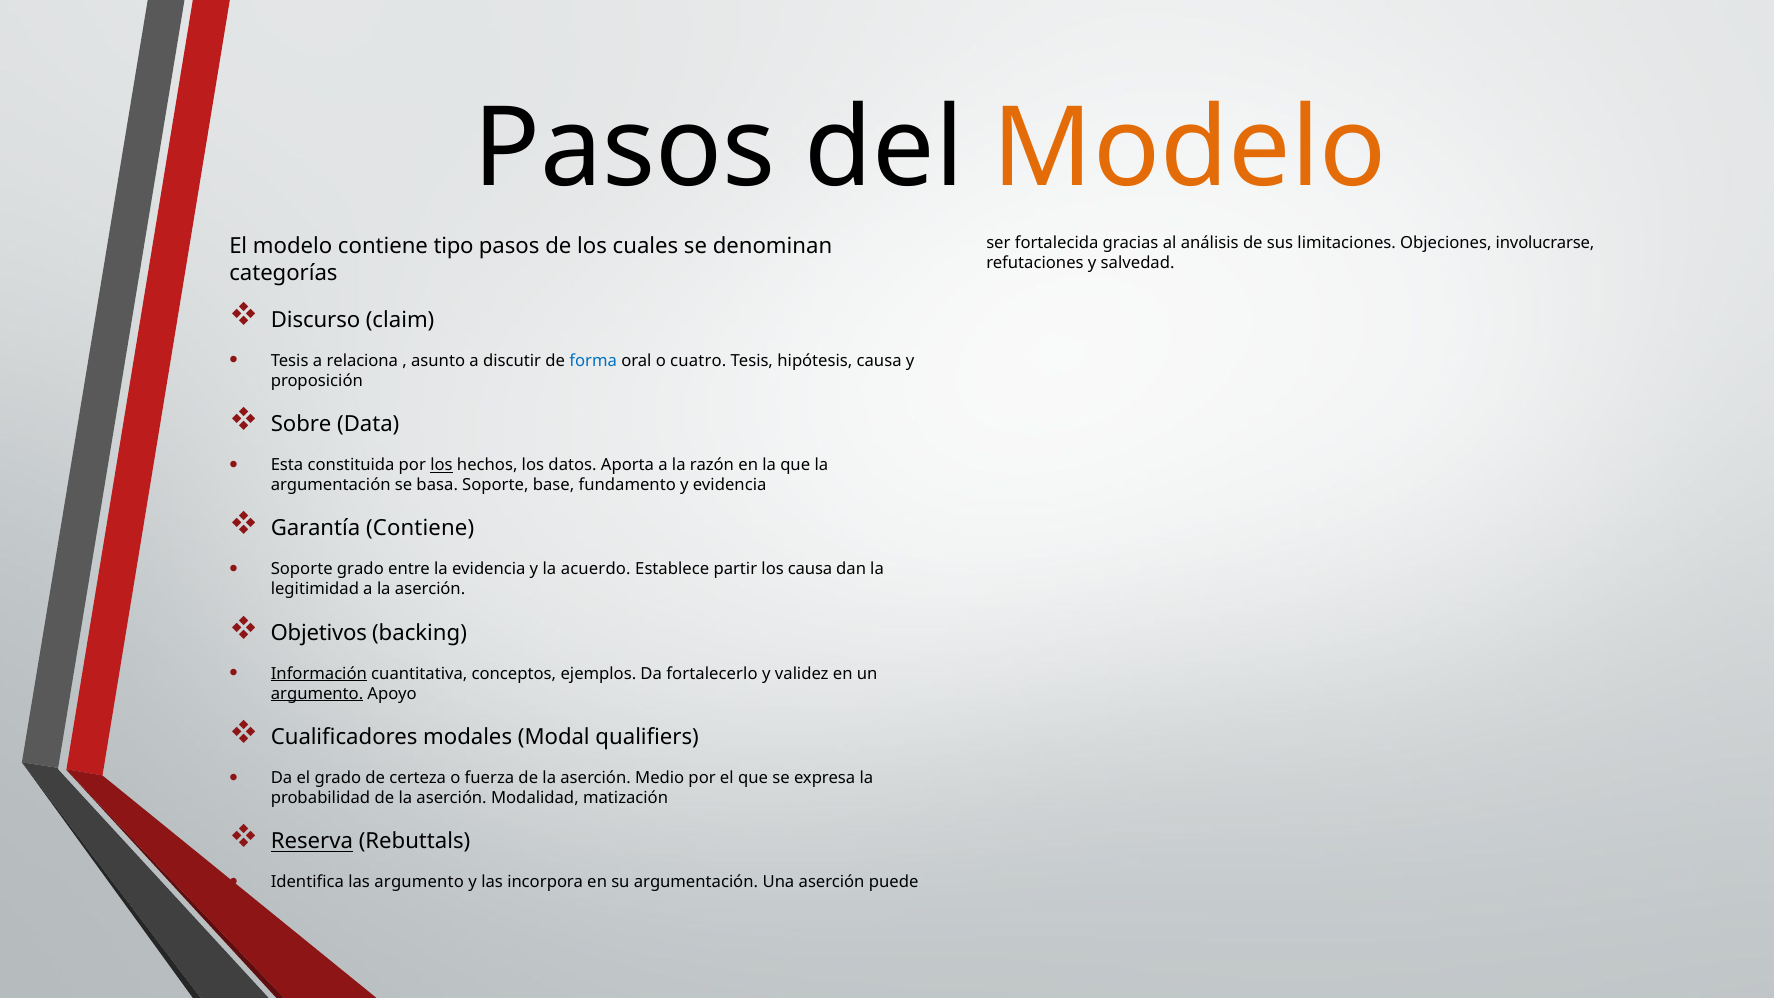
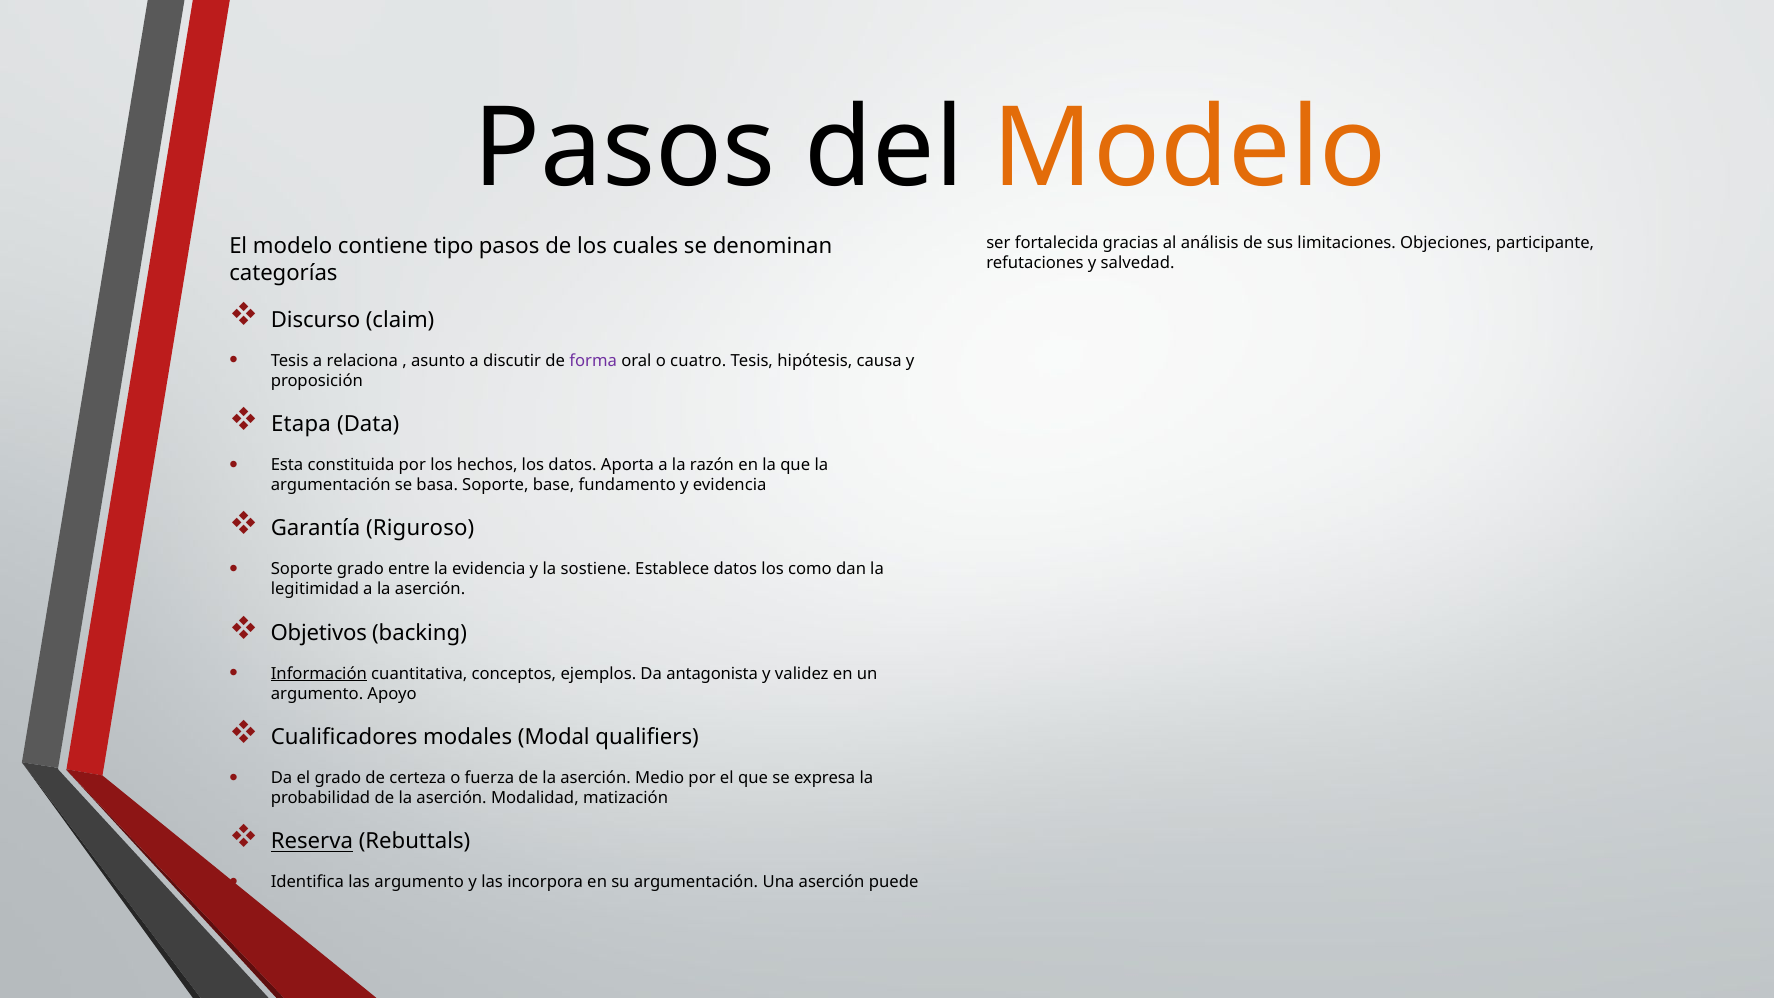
involucrarse: involucrarse -> participante
forma colour: blue -> purple
Sobre: Sobre -> Etapa
los at (441, 465) underline: present -> none
Garantía Contiene: Contiene -> Riguroso
acuerdo: acuerdo -> sostiene
Establece partir: partir -> datos
los causa: causa -> como
fortalecerlo: fortalecerlo -> antagonista
argumento at (317, 694) underline: present -> none
